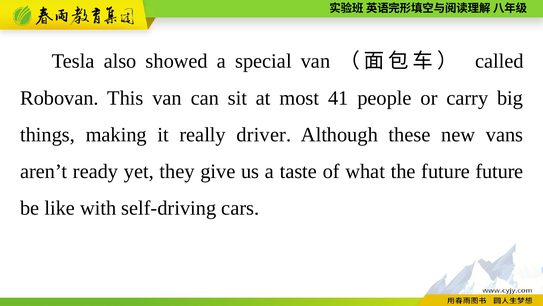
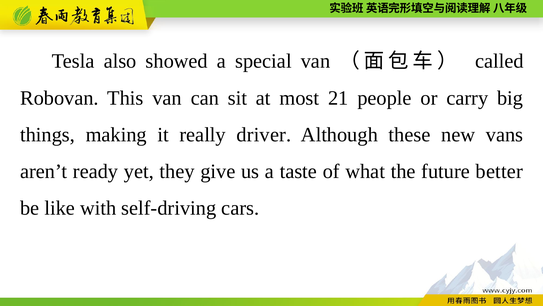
41: 41 -> 21
future future: future -> better
